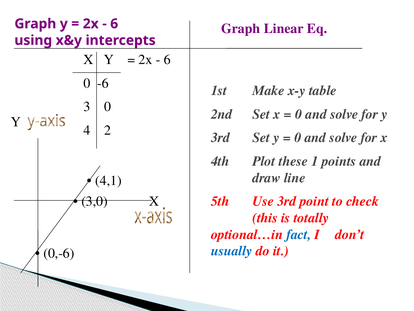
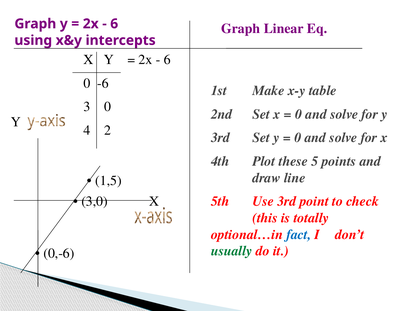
1: 1 -> 5
4,1: 4,1 -> 1,5
usually colour: blue -> green
